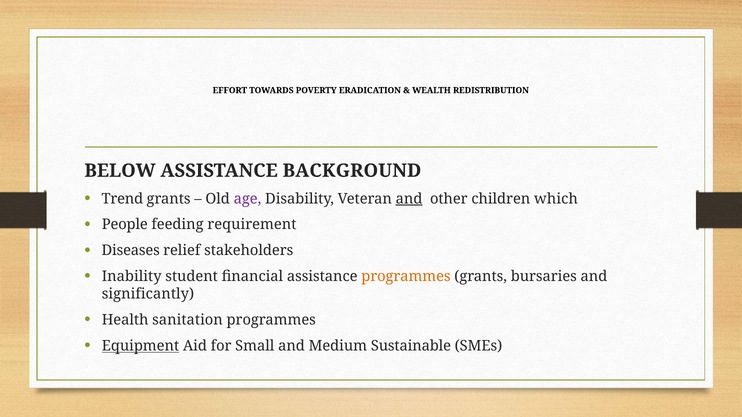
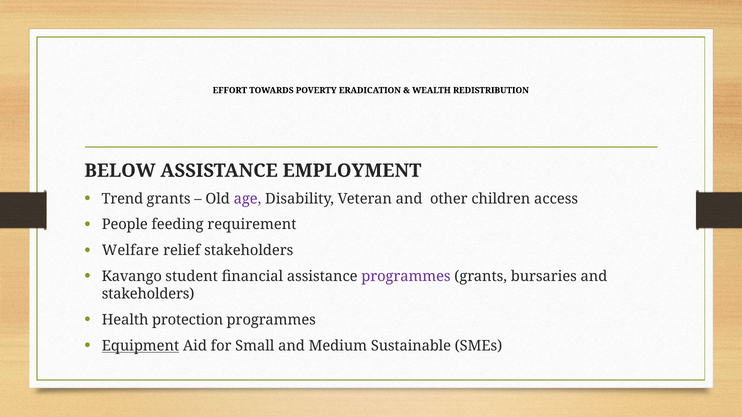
BACKGROUND: BACKGROUND -> EMPLOYMENT
and at (409, 199) underline: present -> none
which: which -> access
Diseases: Diseases -> Welfare
Inability: Inability -> Kavango
programmes at (406, 277) colour: orange -> purple
significantly at (148, 294): significantly -> stakeholders
sanitation: sanitation -> protection
